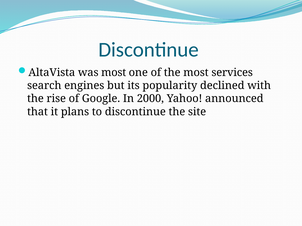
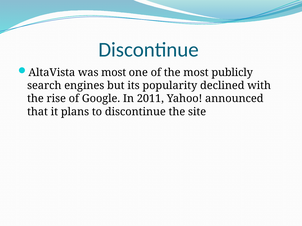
services: services -> publicly
2000: 2000 -> 2011
